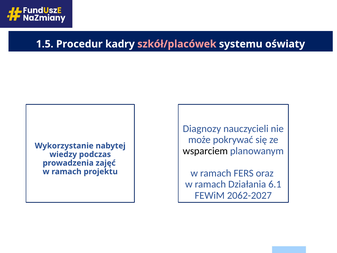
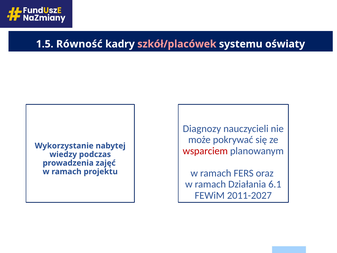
Procedur: Procedur -> Równość
wsparciem colour: black -> red
2062-2027: 2062-2027 -> 2011-2027
